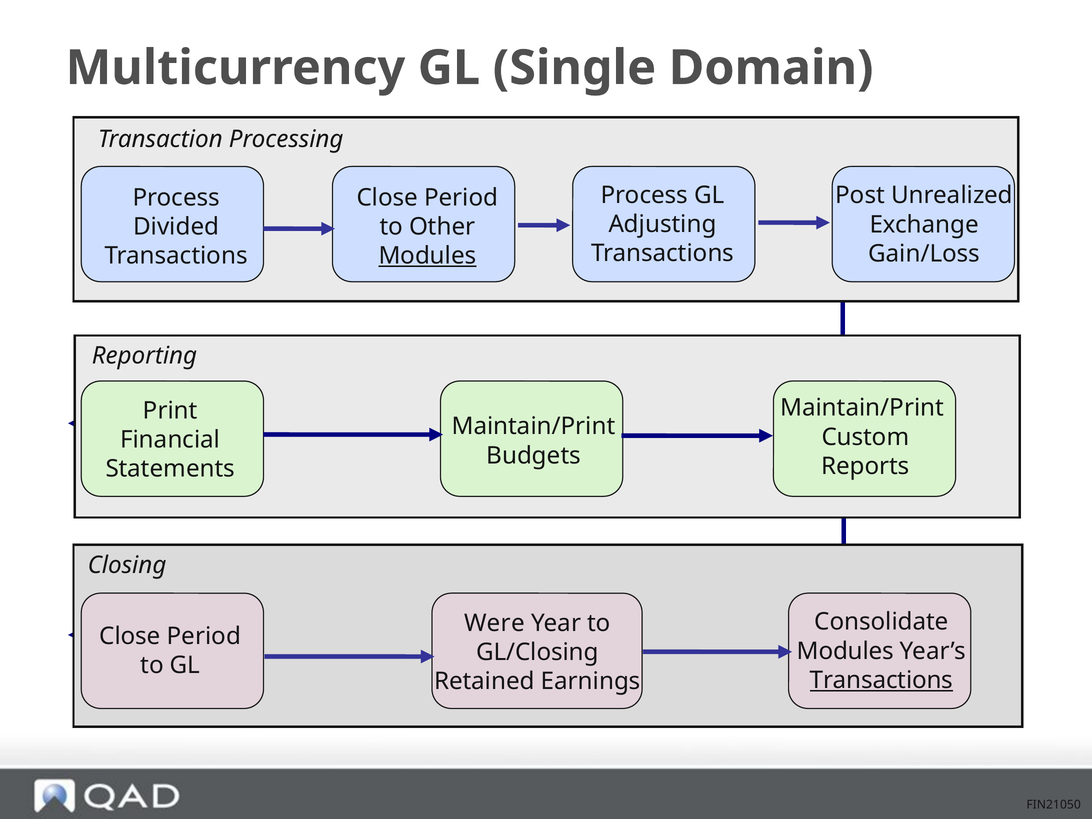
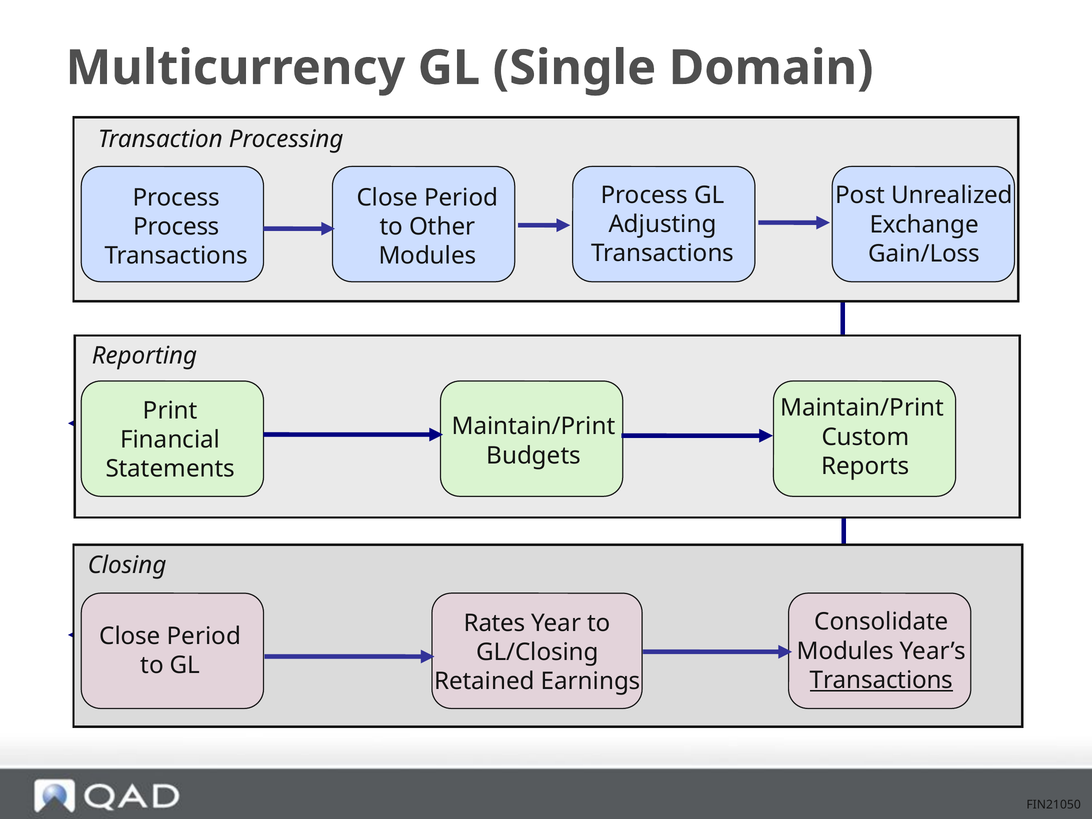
Divided at (176, 227): Divided -> Process
Modules at (427, 256) underline: present -> none
Were: Were -> Rates
